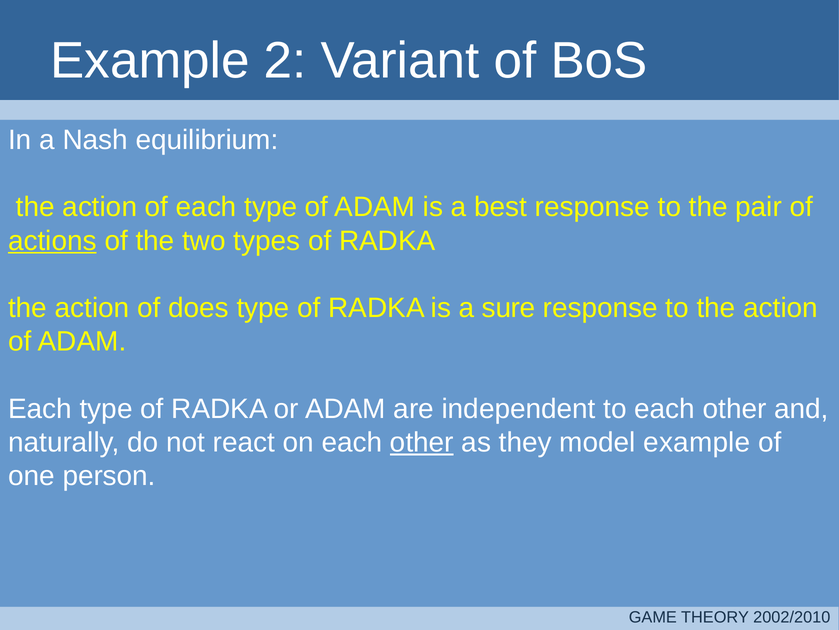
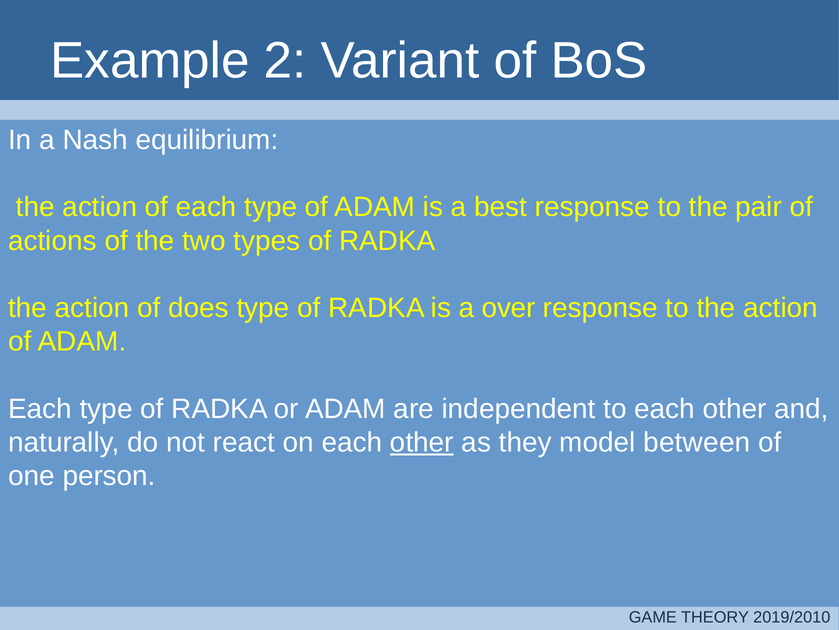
actions underline: present -> none
sure: sure -> over
model example: example -> between
2002/2010: 2002/2010 -> 2019/2010
